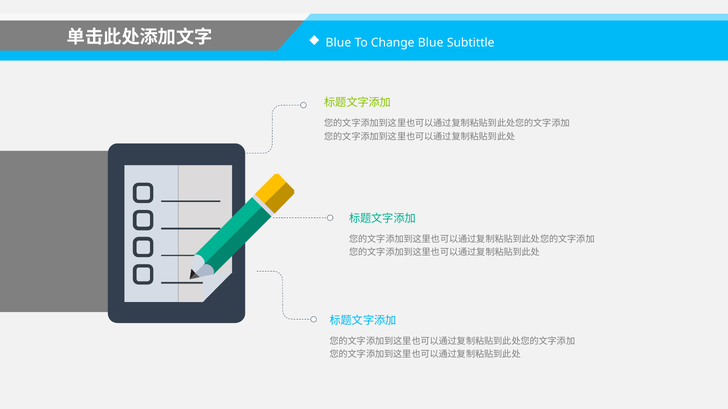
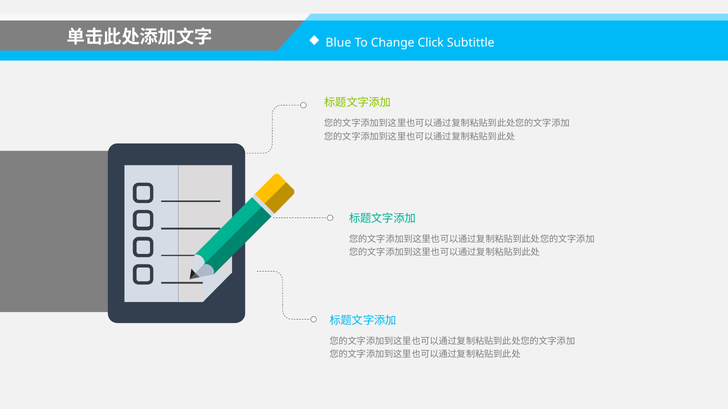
Change Blue: Blue -> Click
